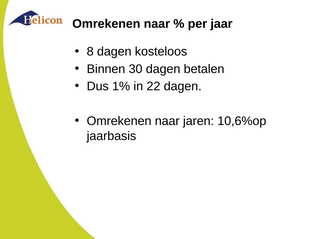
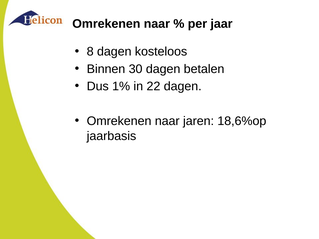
10,6%op: 10,6%op -> 18,6%op
